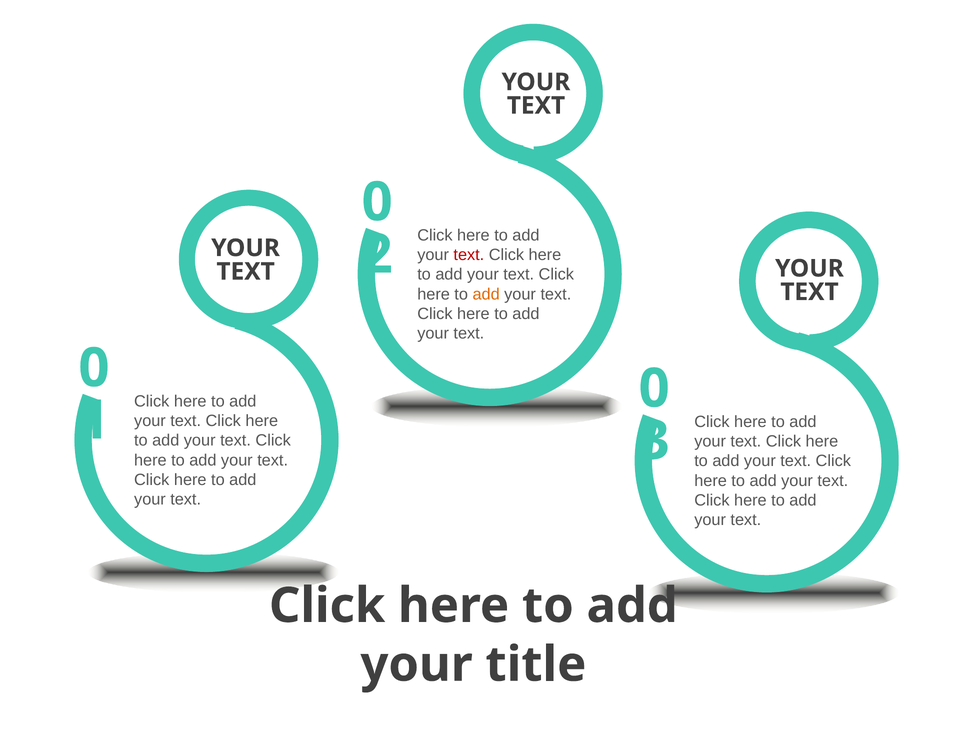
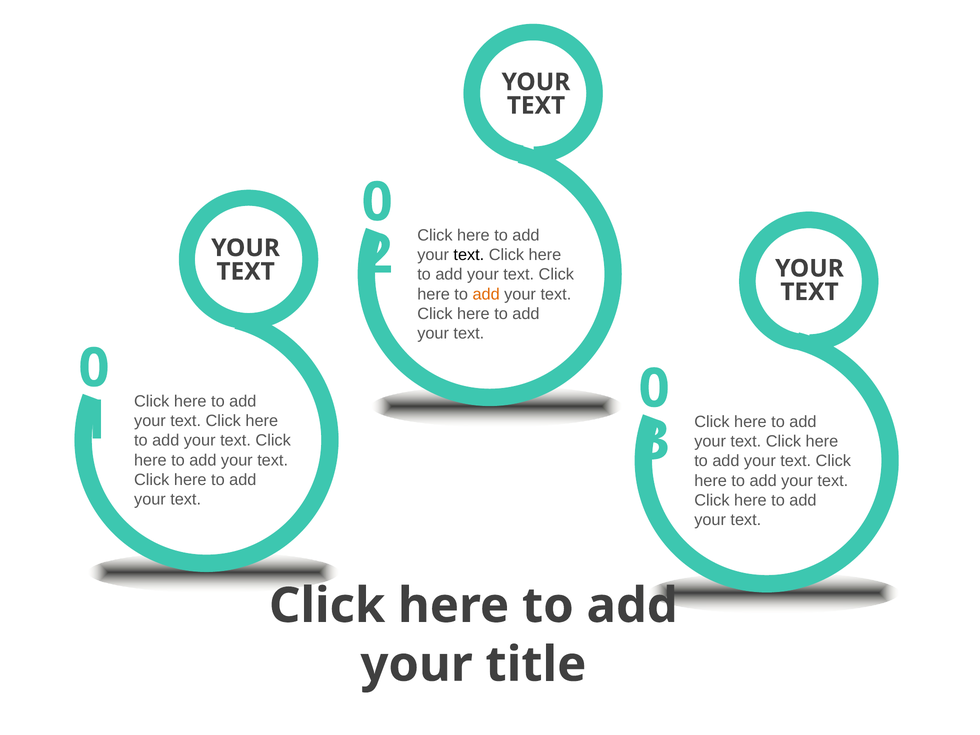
text at (469, 255) colour: red -> black
